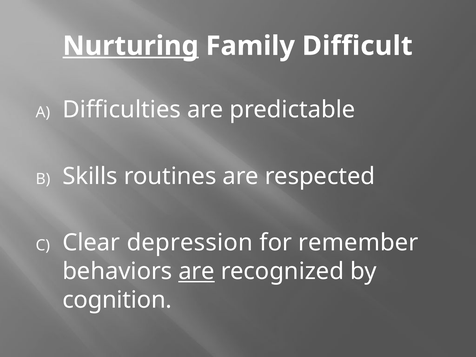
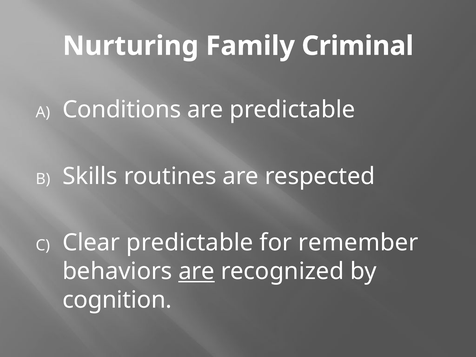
Nurturing underline: present -> none
Difficult: Difficult -> Criminal
Difficulties: Difficulties -> Conditions
Clear depression: depression -> predictable
